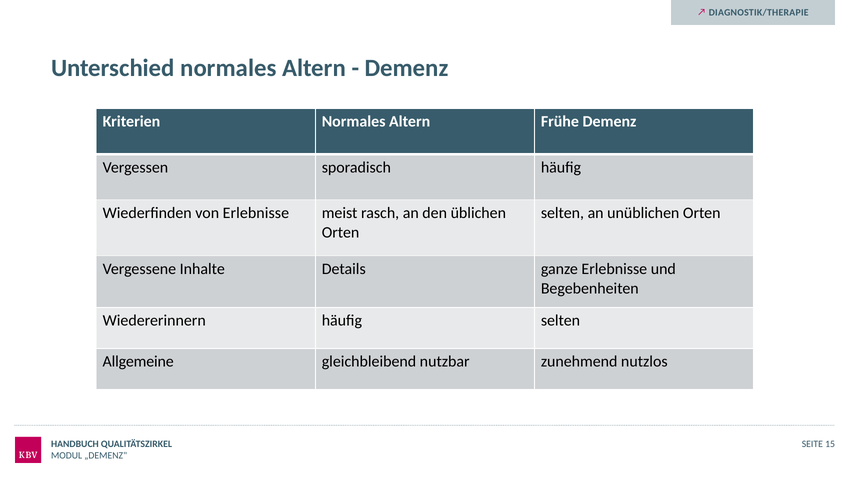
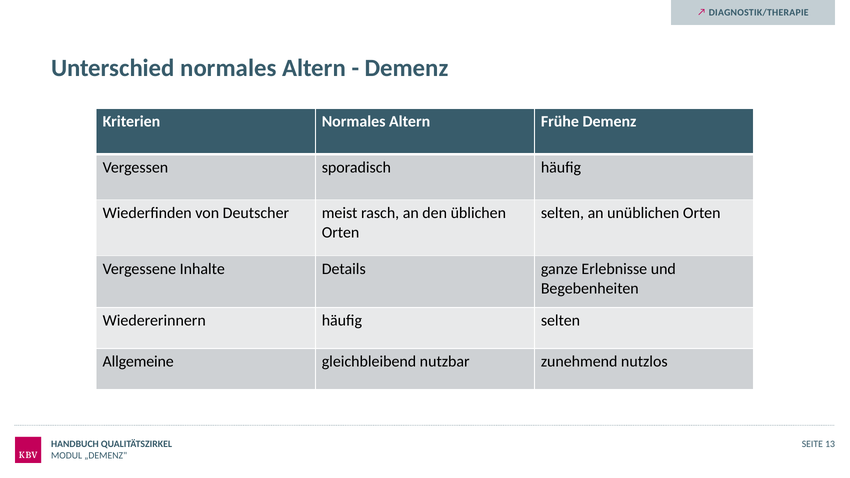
von Erlebnisse: Erlebnisse -> Deutscher
15: 15 -> 13
